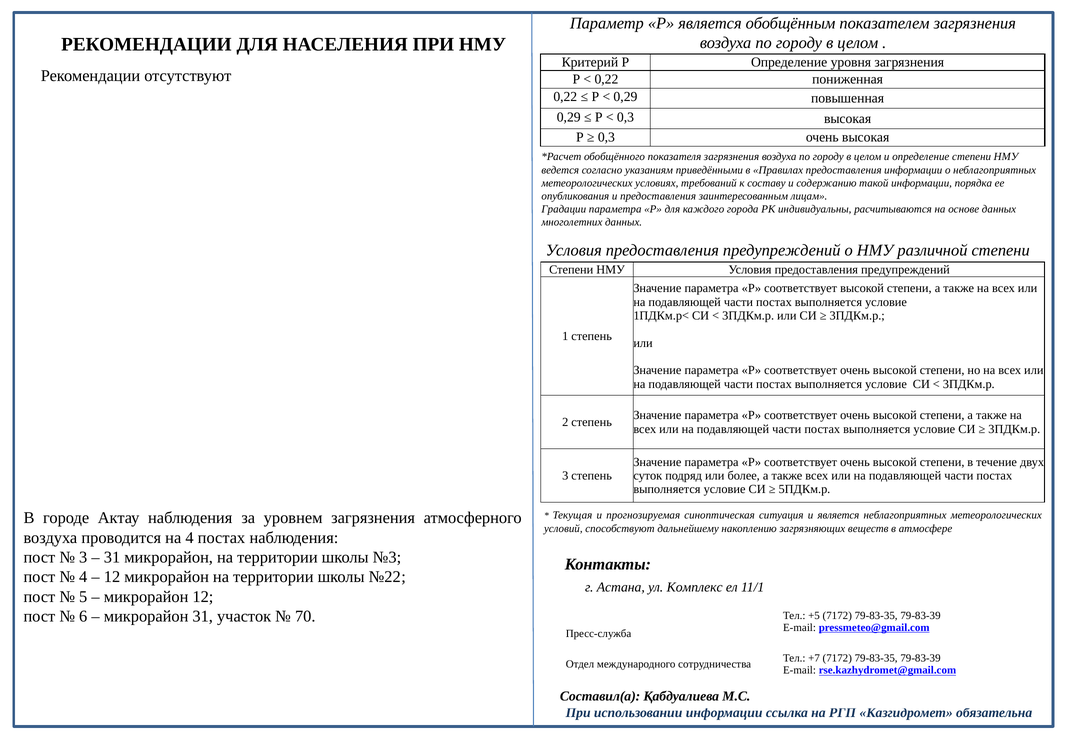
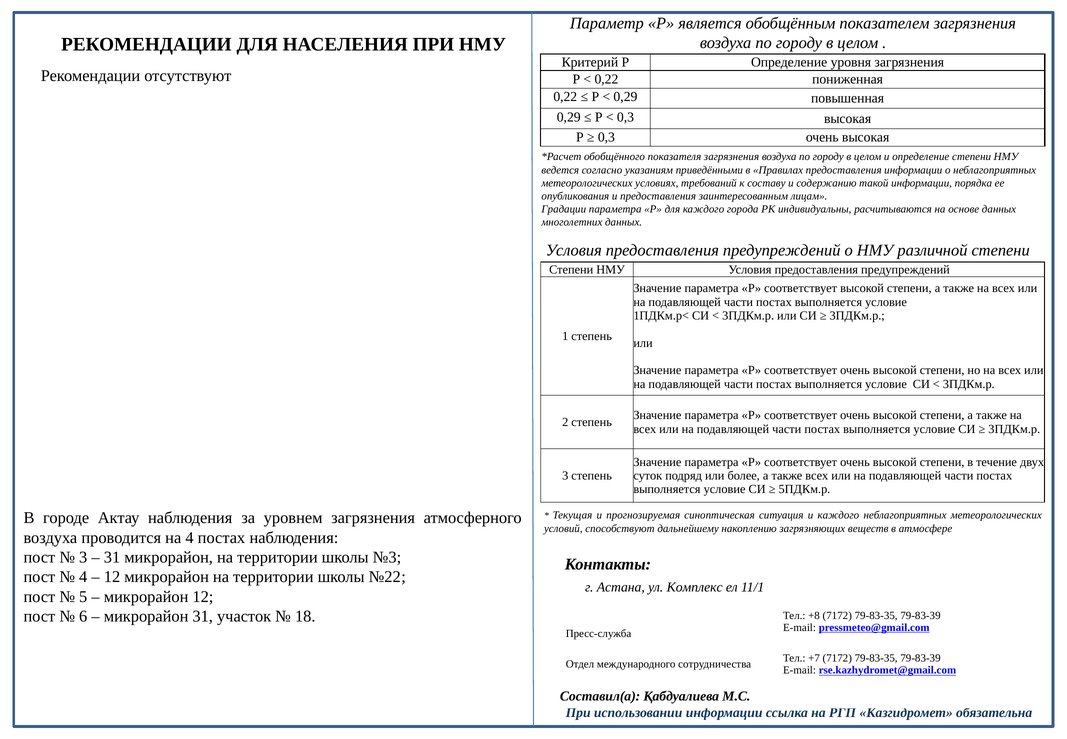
и является: является -> каждого
70: 70 -> 18
+5: +5 -> +8
